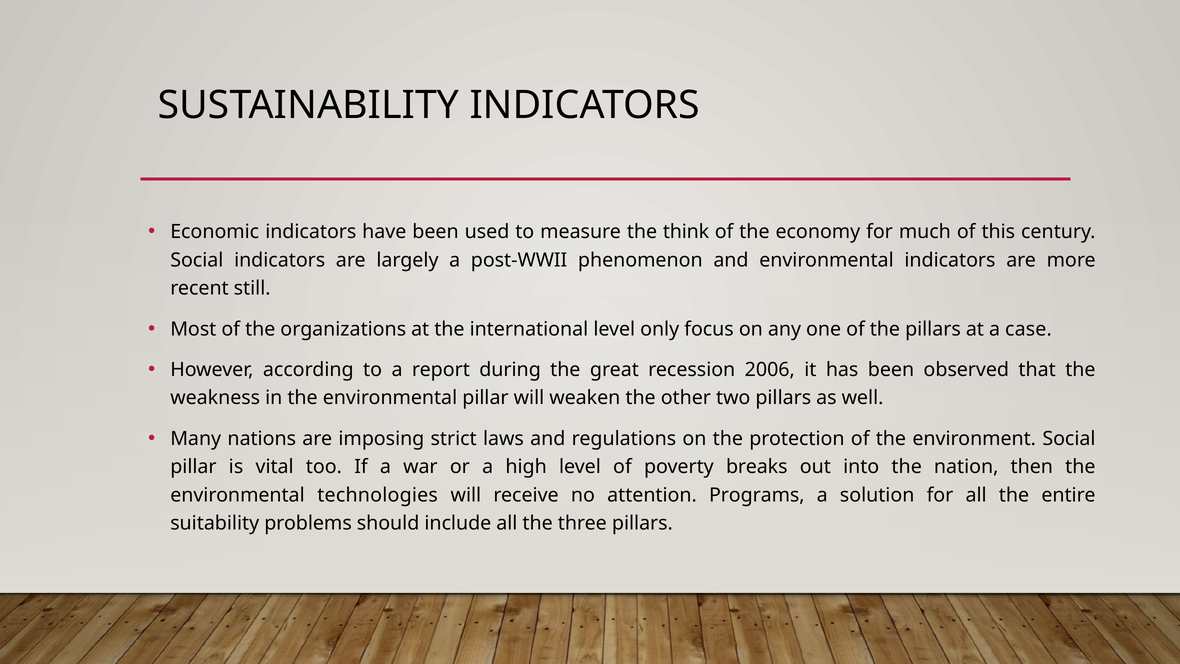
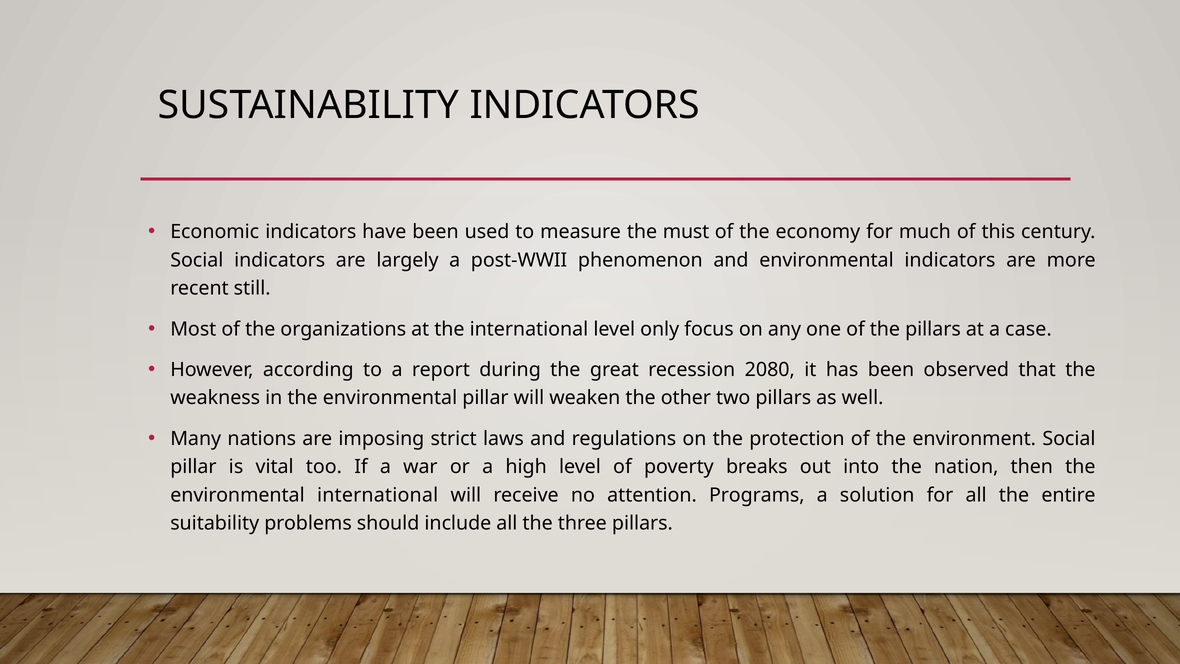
think: think -> must
2006: 2006 -> 2080
environmental technologies: technologies -> international
